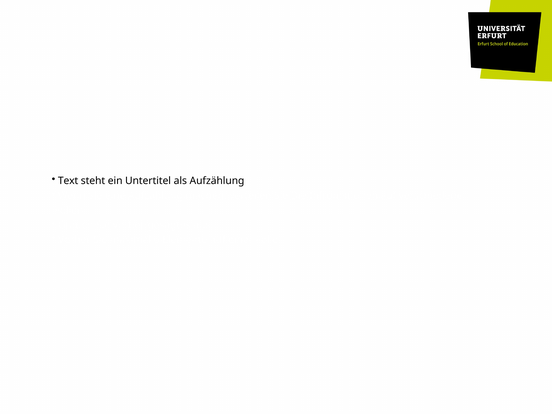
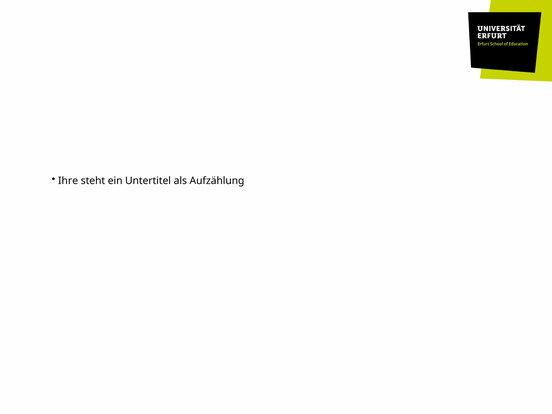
Text: Text -> Ihre
